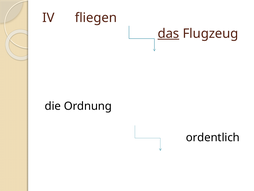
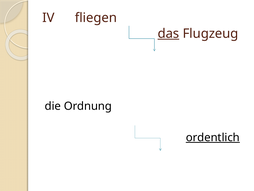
ordentlich underline: none -> present
